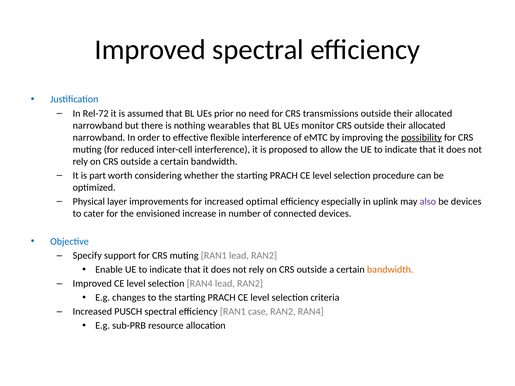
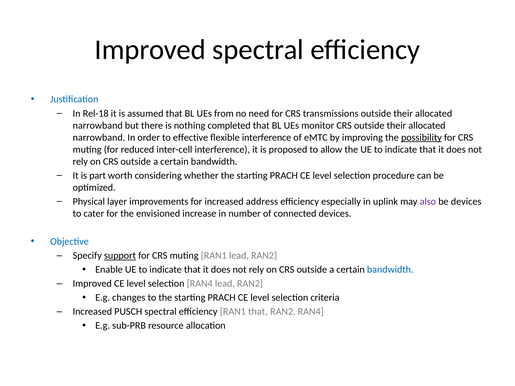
Rel-72: Rel-72 -> Rel-18
prior: prior -> from
wearables: wearables -> completed
optimal: optimal -> address
support underline: none -> present
bandwidth at (390, 270) colour: orange -> blue
RAN1 case: case -> that
